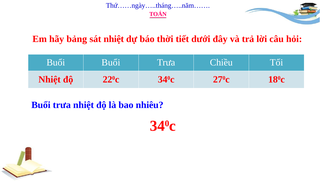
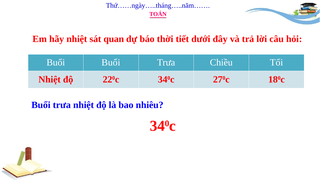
hãy bảng: bảng -> nhiệt
sát nhiệt: nhiệt -> quan
